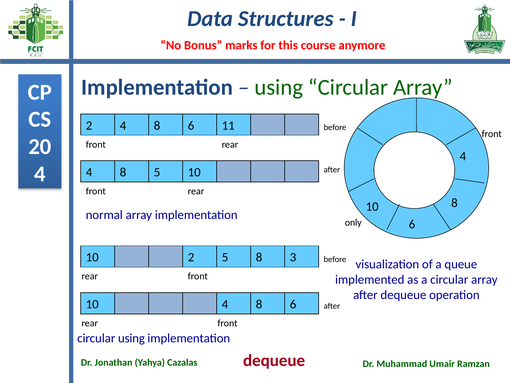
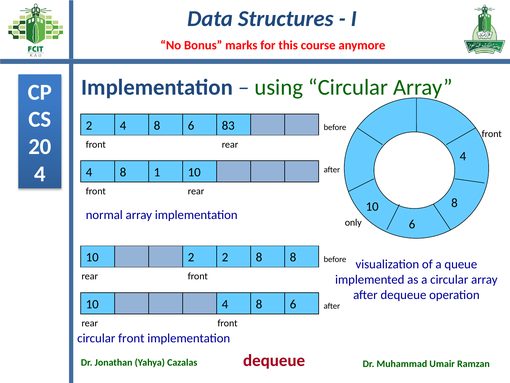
11: 11 -> 83
8 5: 5 -> 1
2 5: 5 -> 2
8 3: 3 -> 8
circular using: using -> front
